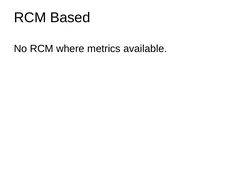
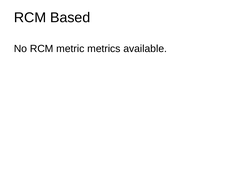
where: where -> metric
